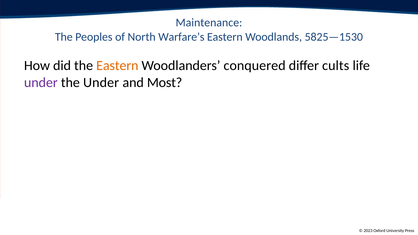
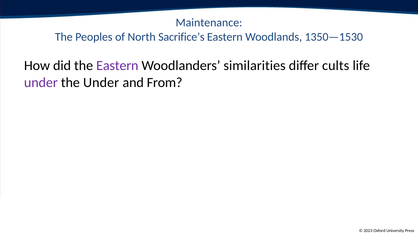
Warfare’s: Warfare’s -> Sacrifice’s
5825—1530: 5825—1530 -> 1350—1530
Eastern at (117, 66) colour: orange -> purple
conquered: conquered -> similarities
Most: Most -> From
